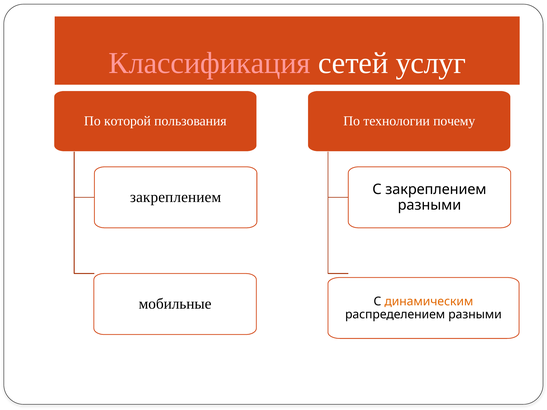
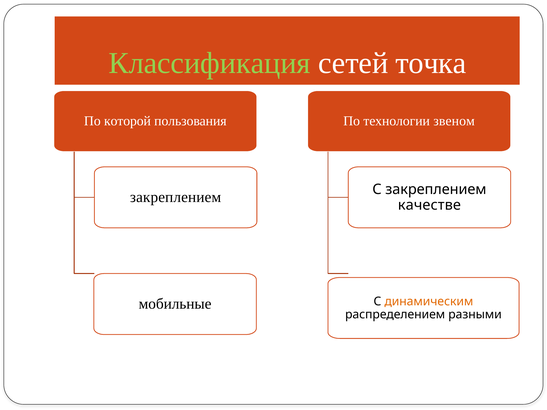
Классификация colour: pink -> light green
услуг: услуг -> точка
почему: почему -> звеном
разными at (429, 205): разными -> качестве
